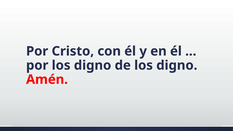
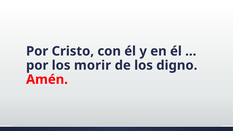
por los digno: digno -> morir
